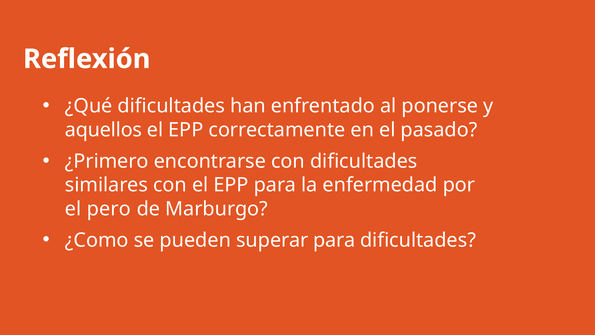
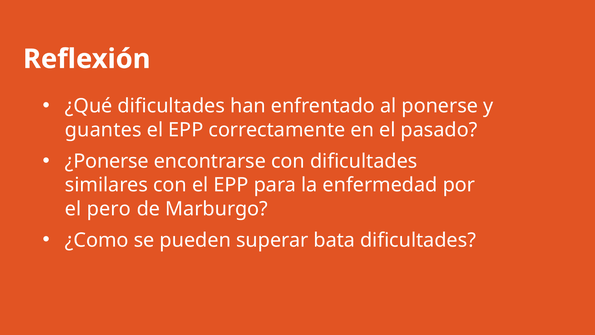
aquellos: aquellos -> guantes
¿Primero: ¿Primero -> ¿Ponerse
superar para: para -> bata
